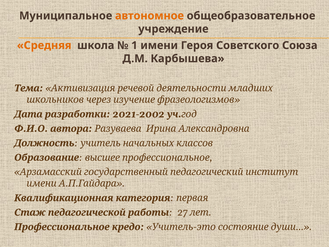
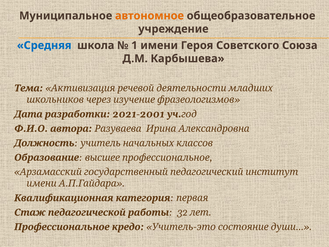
Средняя colour: orange -> blue
2021-2002: 2021-2002 -> 2021-2001
27: 27 -> 32
